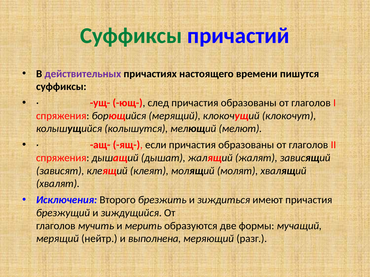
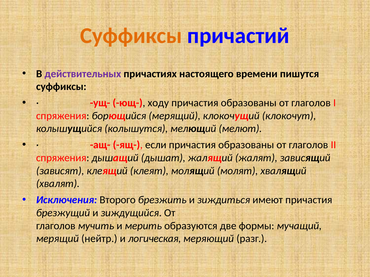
Суффиксы at (131, 36) colour: green -> orange
след: след -> ходу
выполнена: выполнена -> логическая
